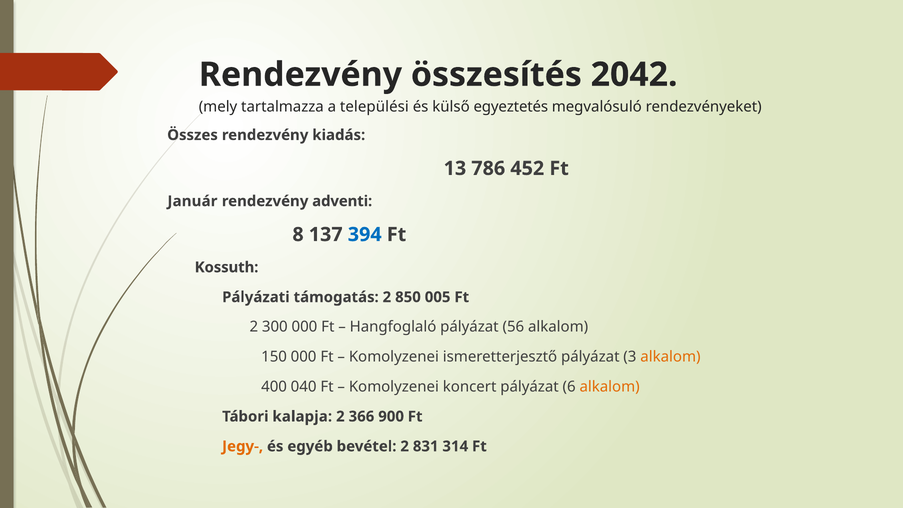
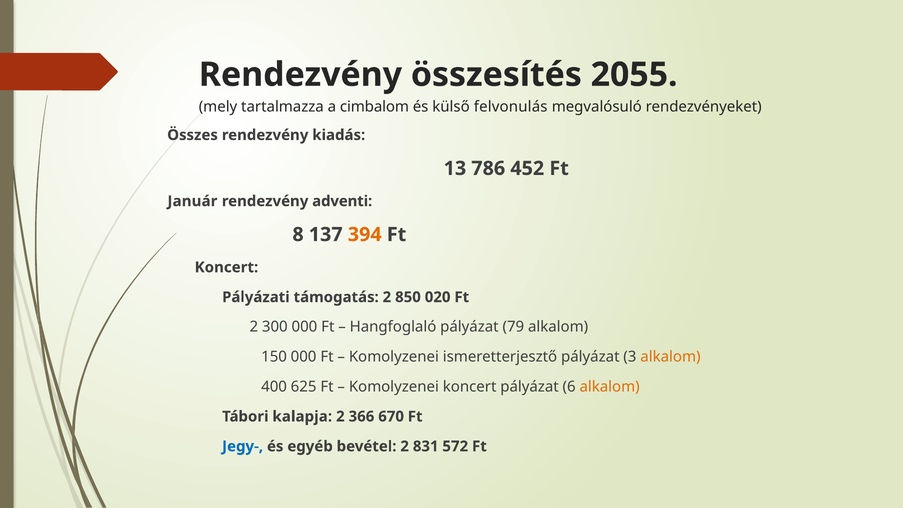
2042: 2042 -> 2055
települési: települési -> cimbalom
egyeztetés: egyeztetés -> felvonulás
394 colour: blue -> orange
Kossuth at (227, 267): Kossuth -> Koncert
005: 005 -> 020
56: 56 -> 79
040: 040 -> 625
900: 900 -> 670
Jegy- colour: orange -> blue
314: 314 -> 572
